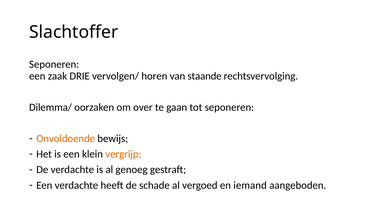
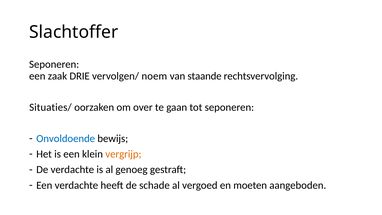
horen: horen -> noem
Dilemma/: Dilemma/ -> Situaties/
Onvoldoende colour: orange -> blue
iemand: iemand -> moeten
